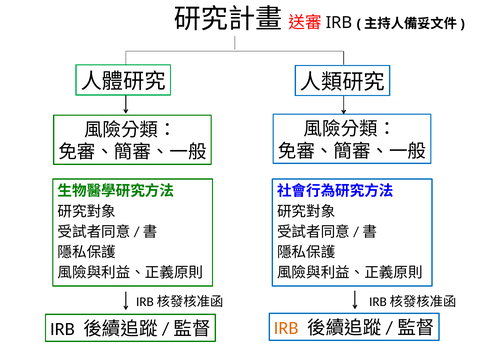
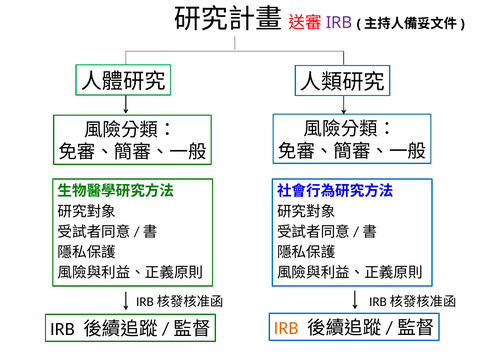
IRB at (339, 23) colour: black -> purple
